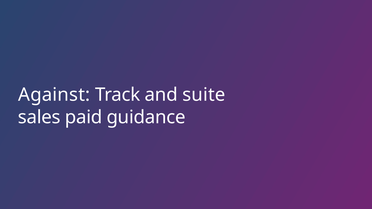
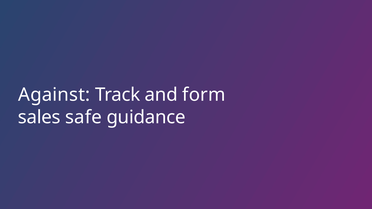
suite: suite -> form
paid: paid -> safe
